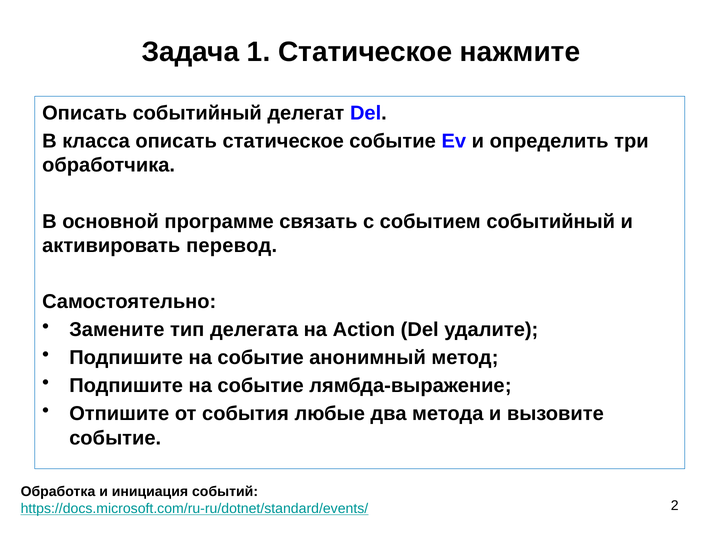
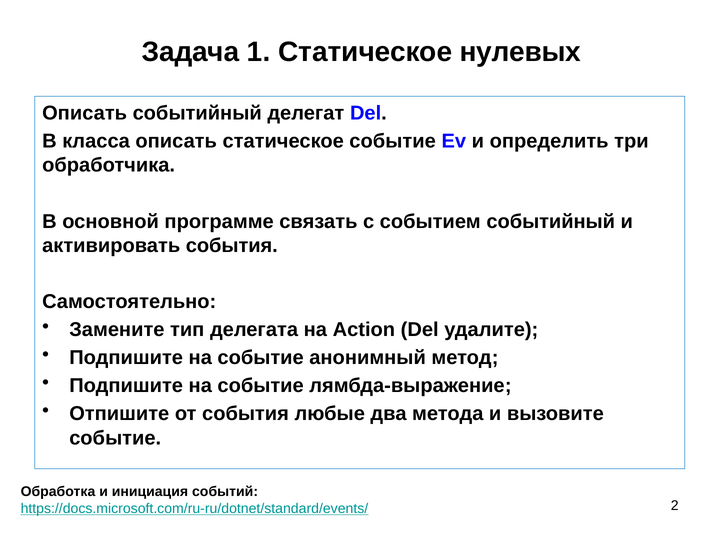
нажмите: нажмите -> нулевых
активировать перевод: перевод -> события
